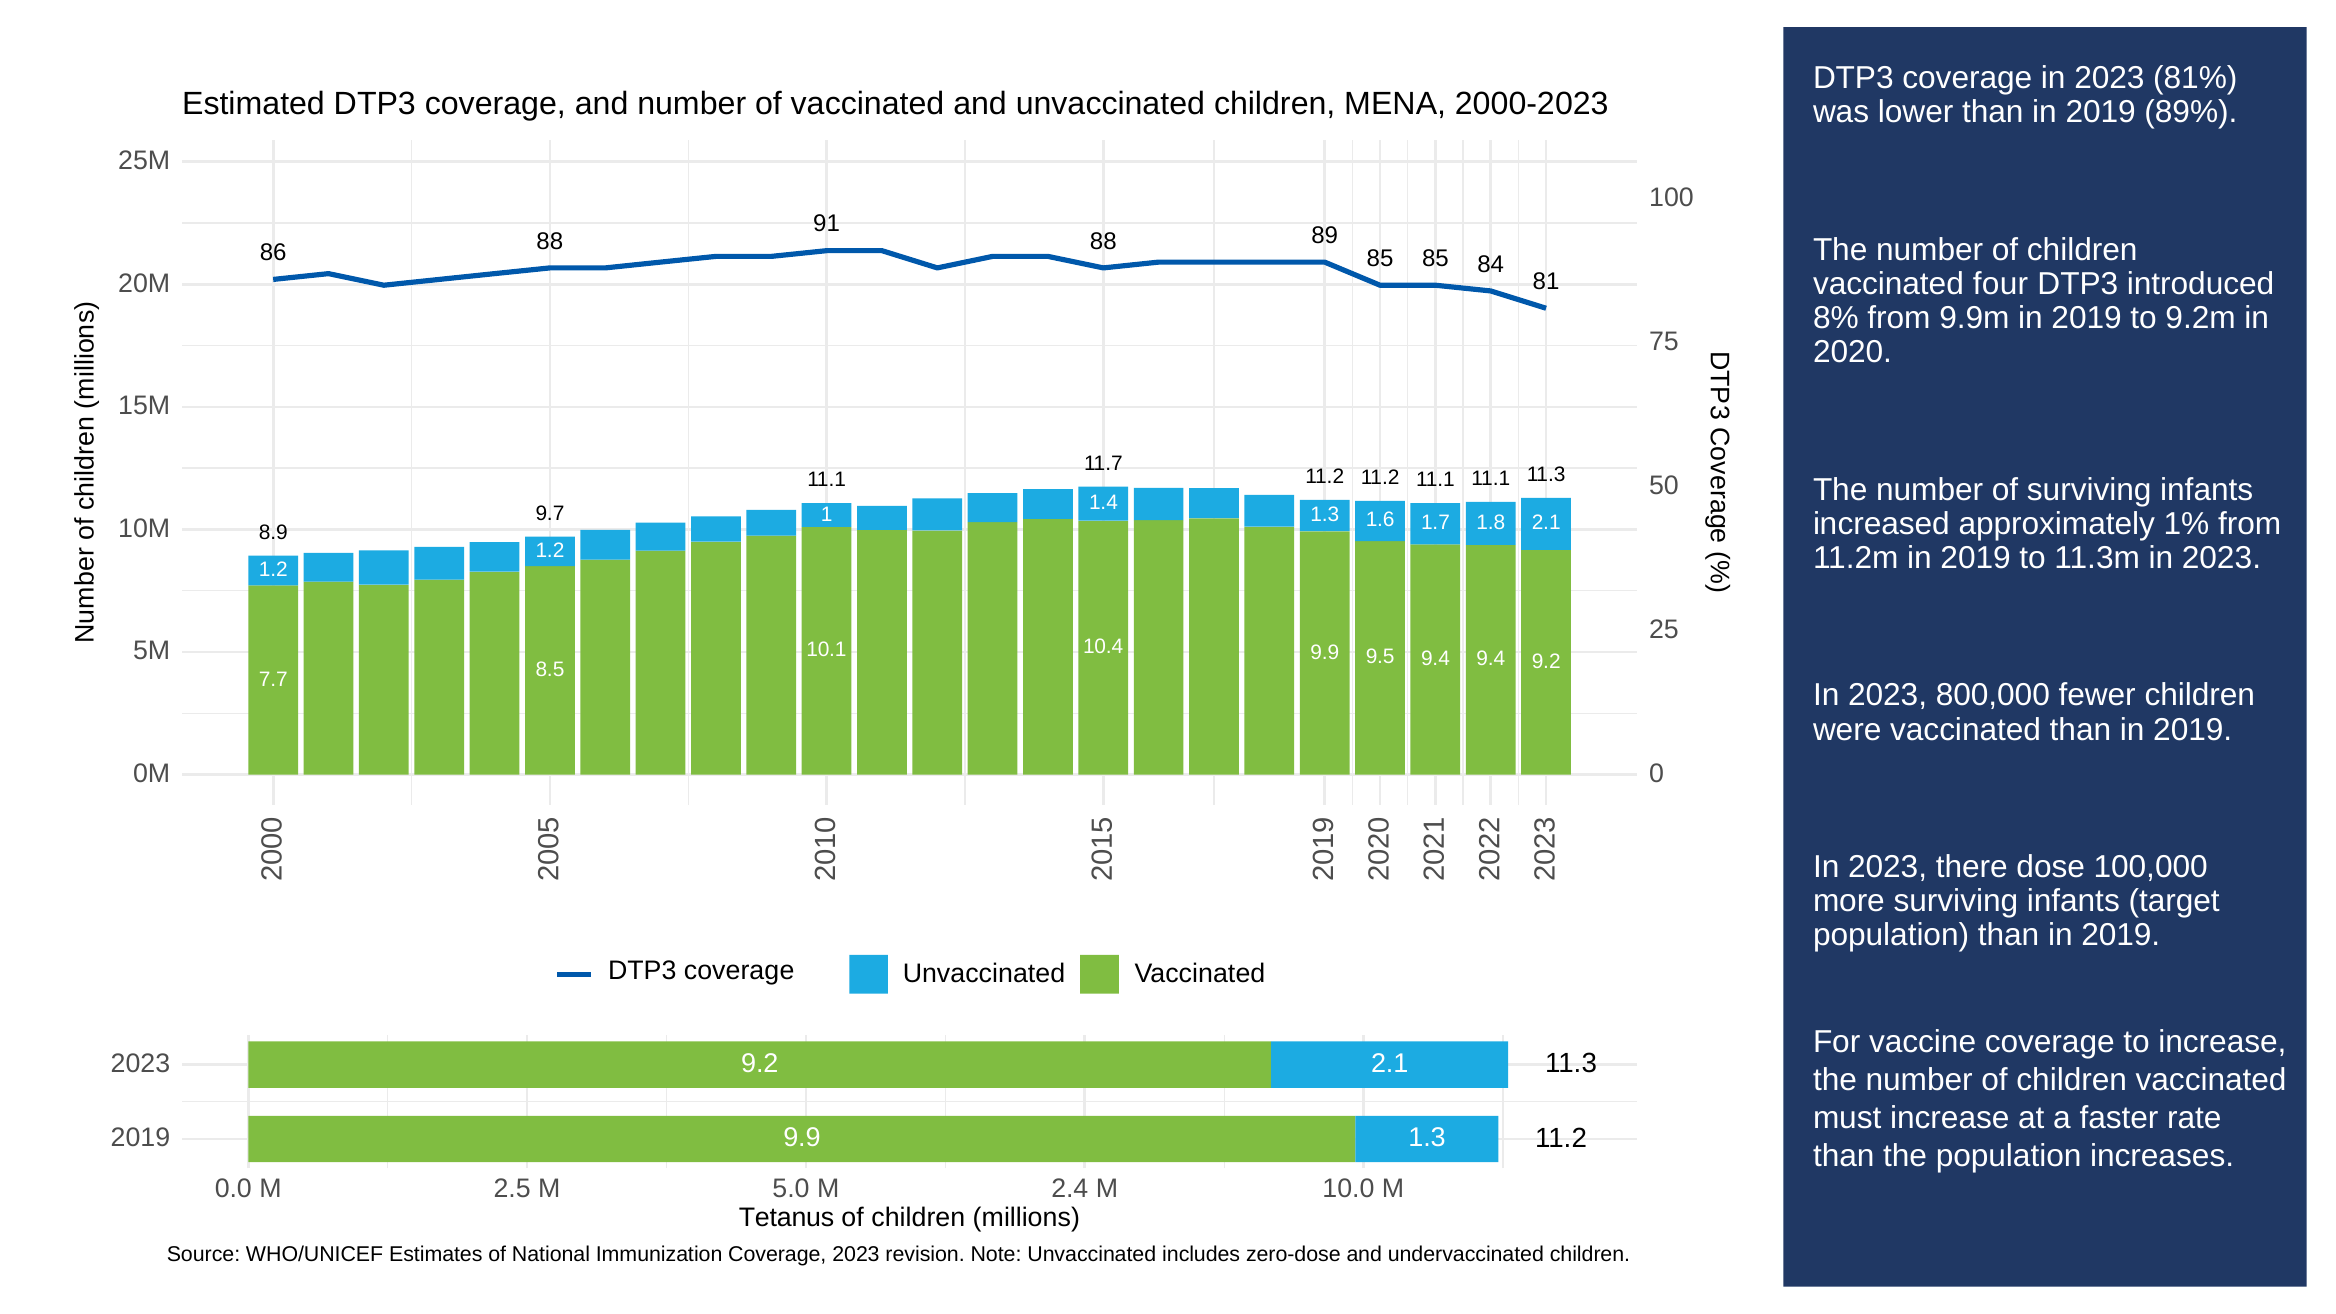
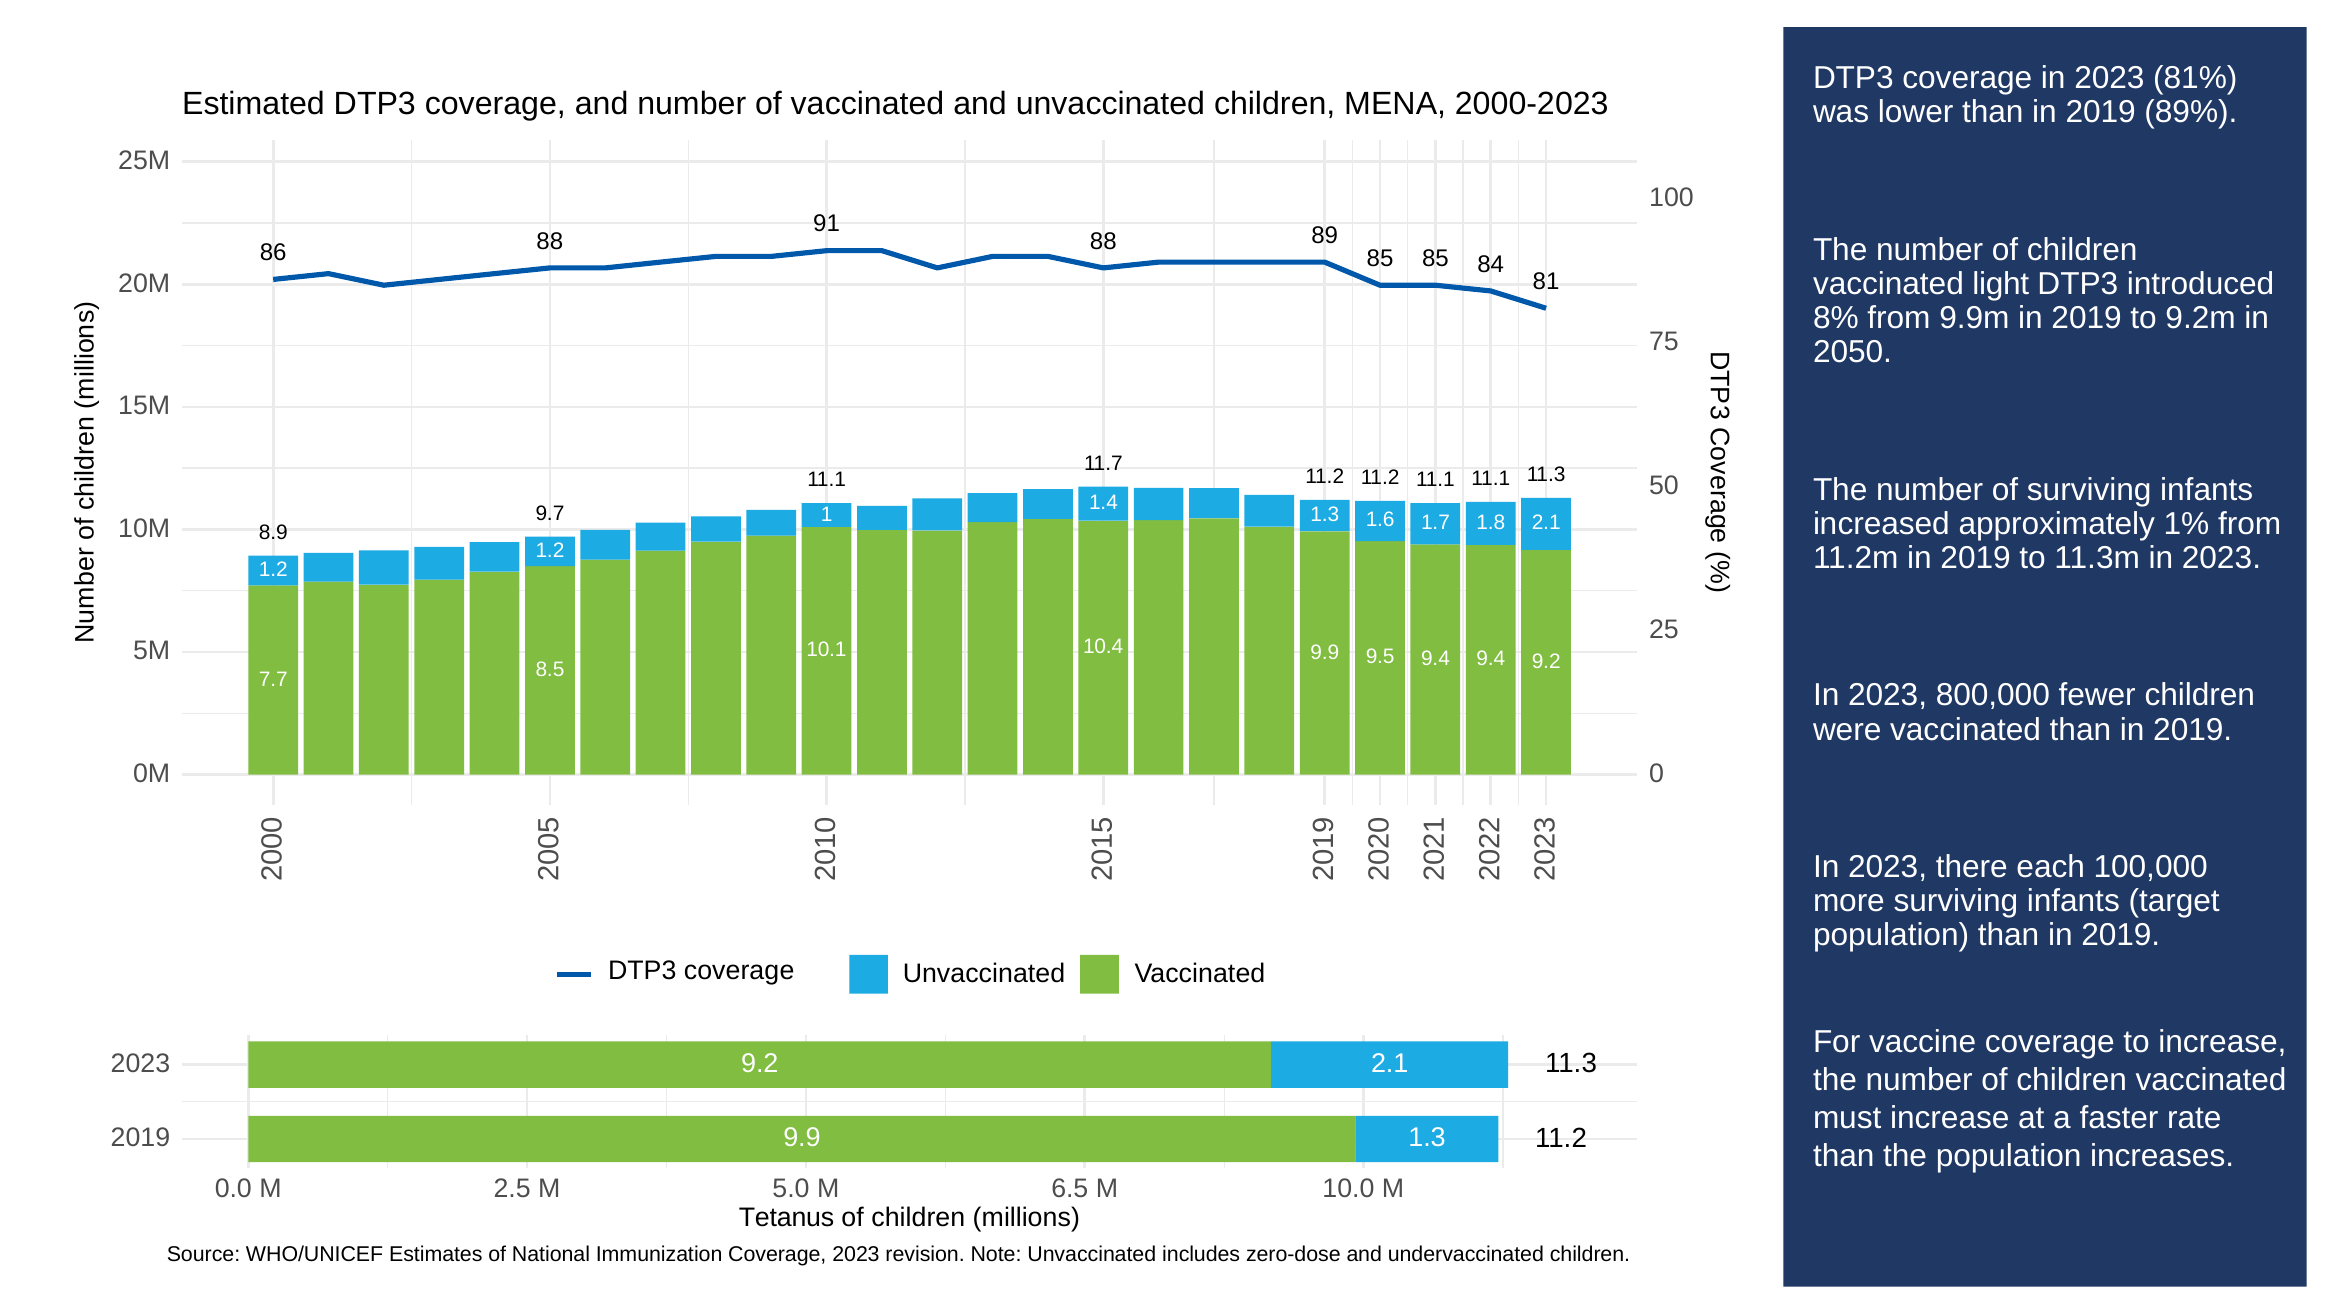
four: four -> light
2020: 2020 -> 2050
dose: dose -> each
2.4: 2.4 -> 6.5
